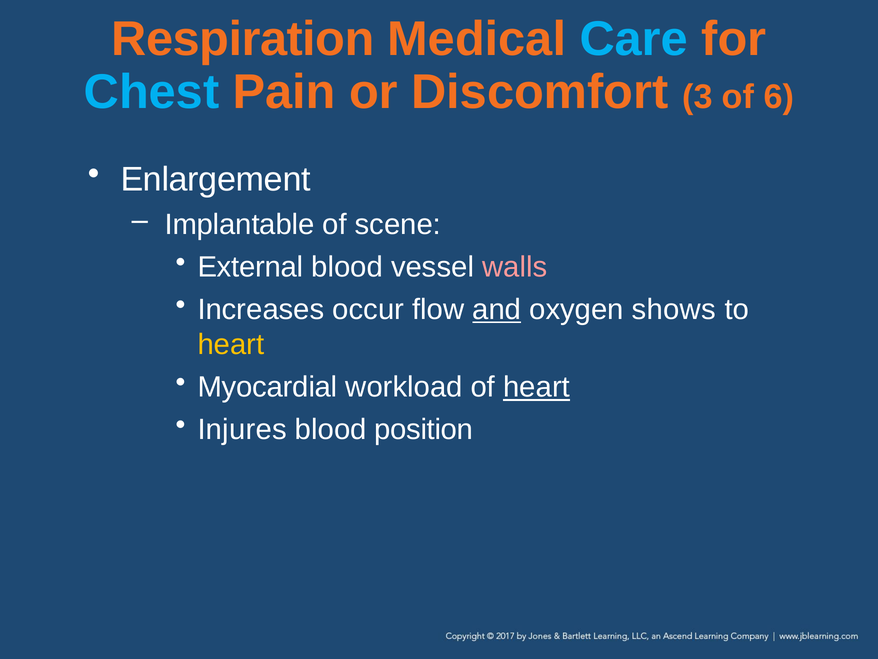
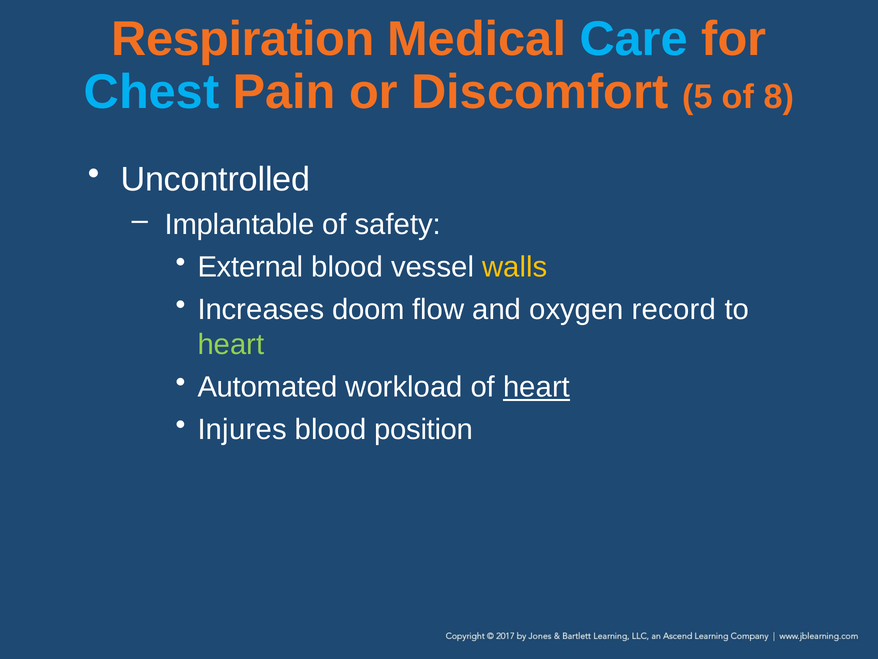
3: 3 -> 5
6: 6 -> 8
Enlargement: Enlargement -> Uncontrolled
scene: scene -> safety
walls colour: pink -> yellow
occur: occur -> doom
and underline: present -> none
shows: shows -> record
heart at (231, 345) colour: yellow -> light green
Myocardial: Myocardial -> Automated
